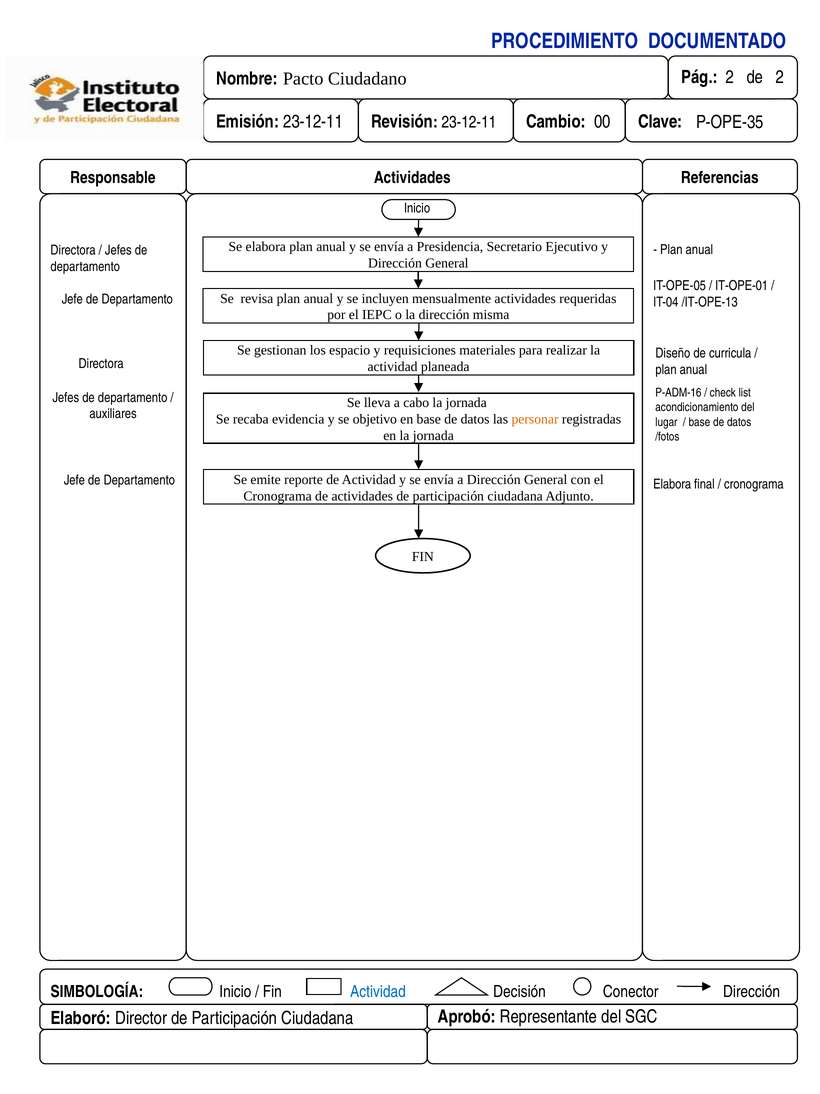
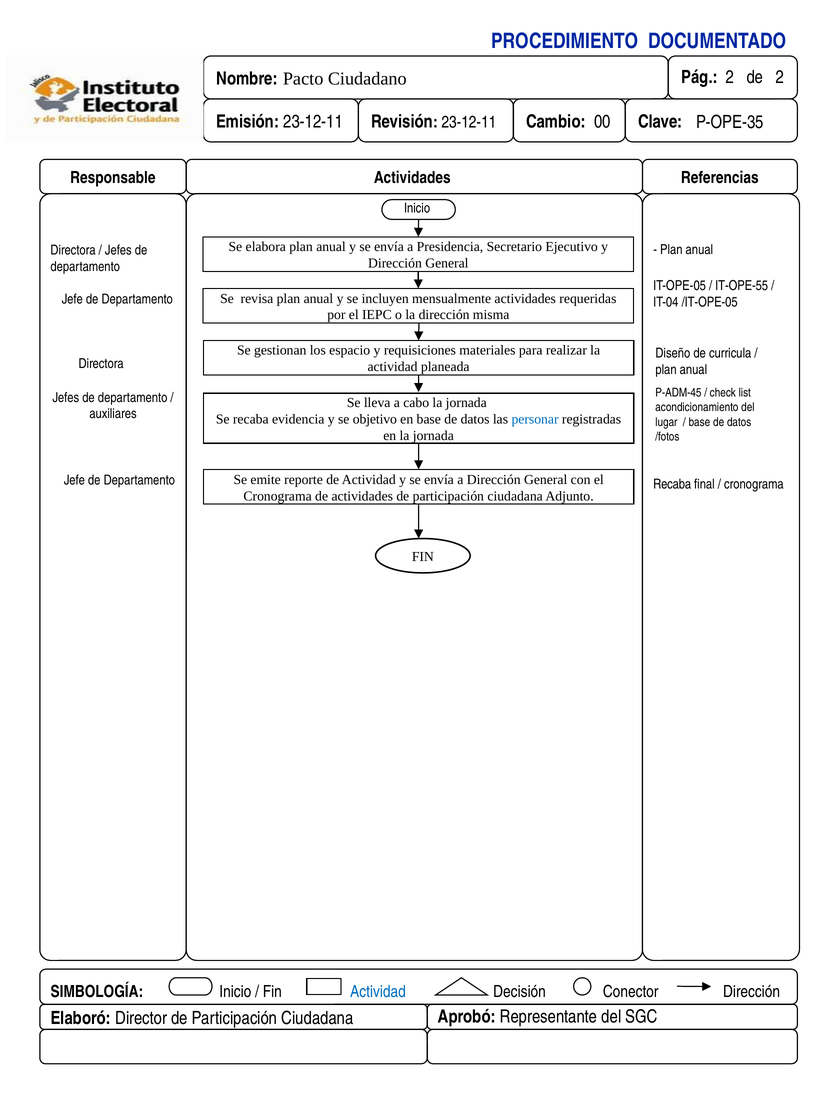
IT-OPE-01: IT-OPE-01 -> IT-OPE-55
/IT-OPE-13: /IT-OPE-13 -> /IT-OPE-05
P-ADM-16: P-ADM-16 -> P-ADM-45
personar colour: orange -> blue
Departamento Elabora: Elabora -> Recaba
